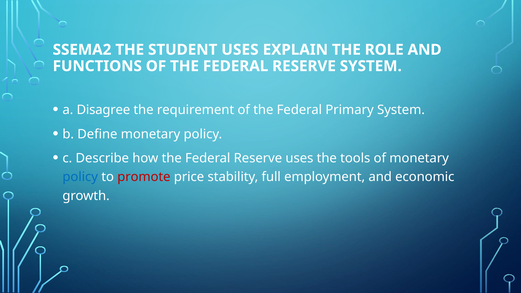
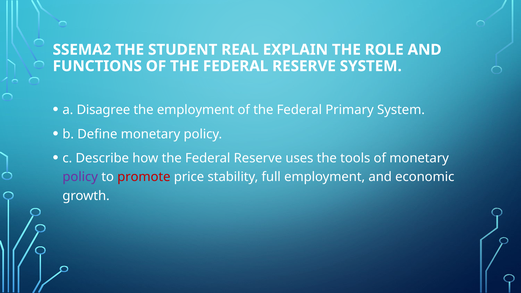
STUDENT USES: USES -> REAL
the requirement: requirement -> employment
policy at (80, 177) colour: blue -> purple
